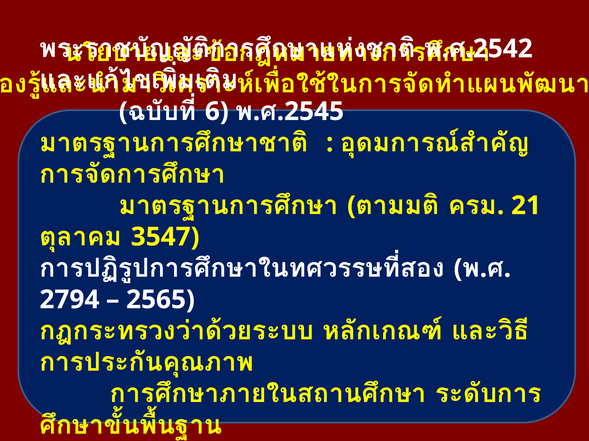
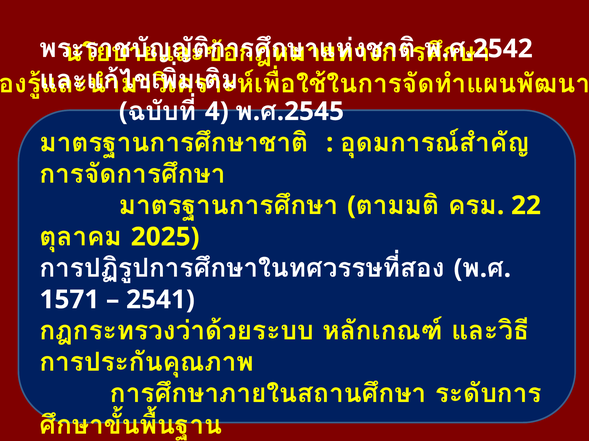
6: 6 -> 4
21: 21 -> 22
3547: 3547 -> 2025
2794: 2794 -> 1571
2565: 2565 -> 2541
